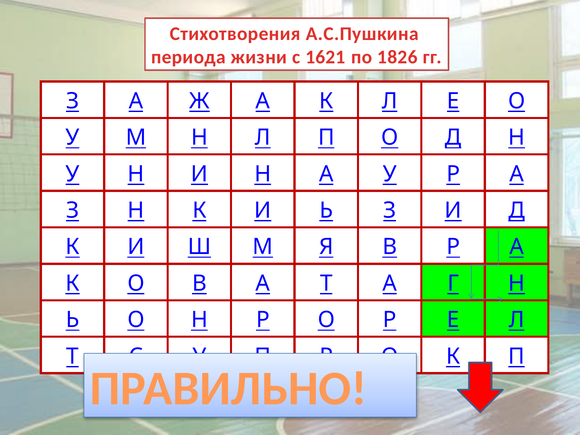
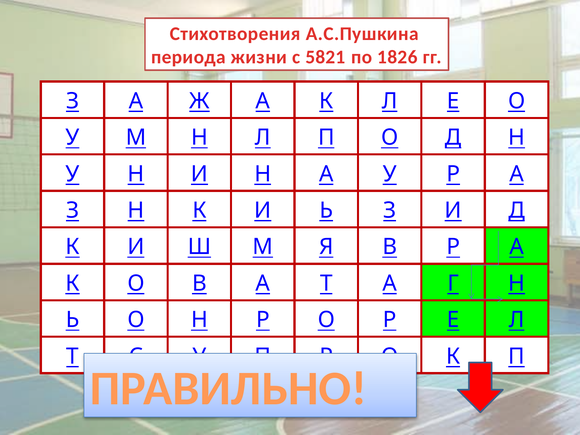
1621: 1621 -> 5821
